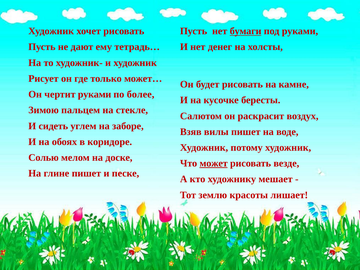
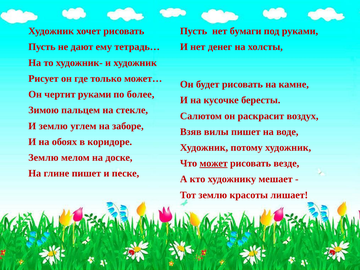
бумаги underline: present -> none
И сидеть: сидеть -> землю
Солью at (44, 158): Солью -> Землю
